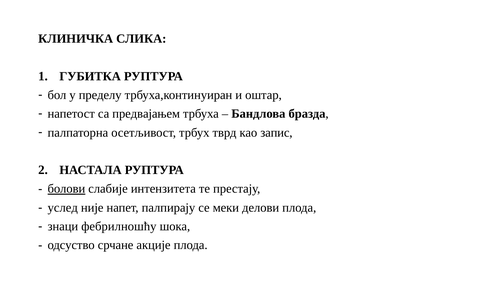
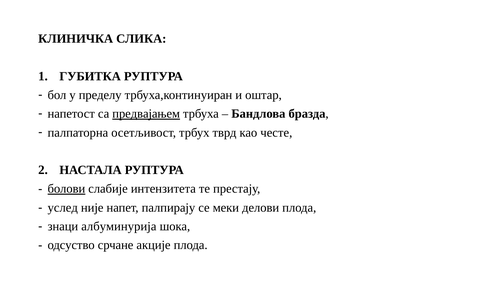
предвајањем underline: none -> present
запис: запис -> честе
фебрилношћу: фебрилношћу -> албуминурија
